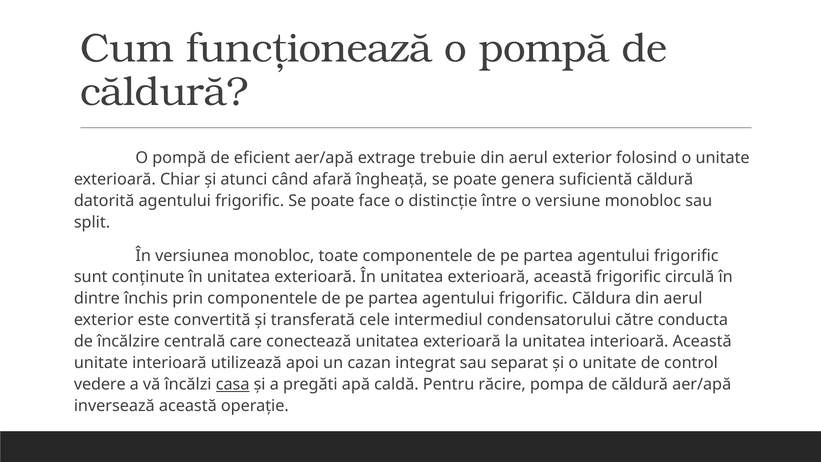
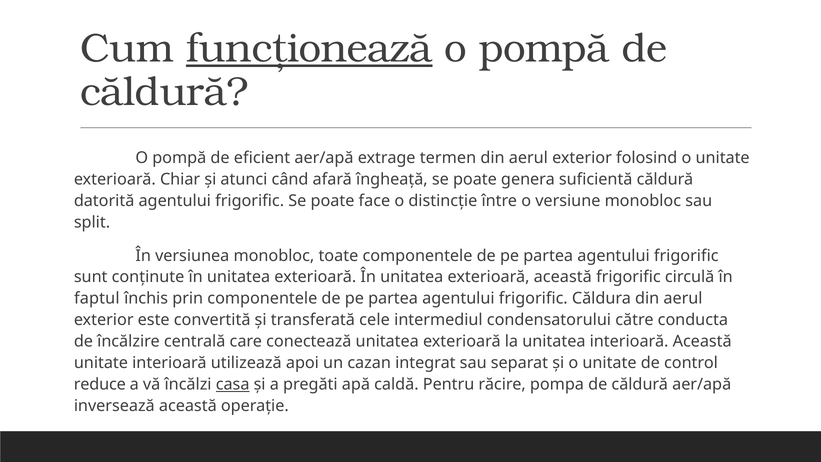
funcționează underline: none -> present
trebuie: trebuie -> termen
dintre: dintre -> faptul
vedere: vedere -> reduce
